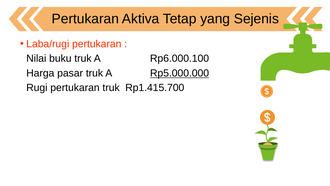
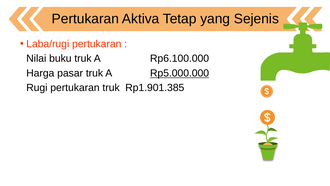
Rp6.000.100: Rp6.000.100 -> Rp6.100.000
Rp1.415.700: Rp1.415.700 -> Rp1.901.385
